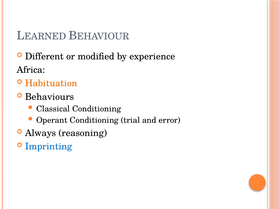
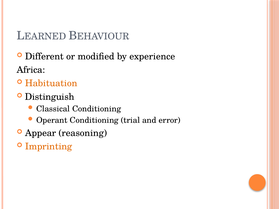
Behaviours: Behaviours -> Distinguish
Always: Always -> Appear
Imprinting colour: blue -> orange
